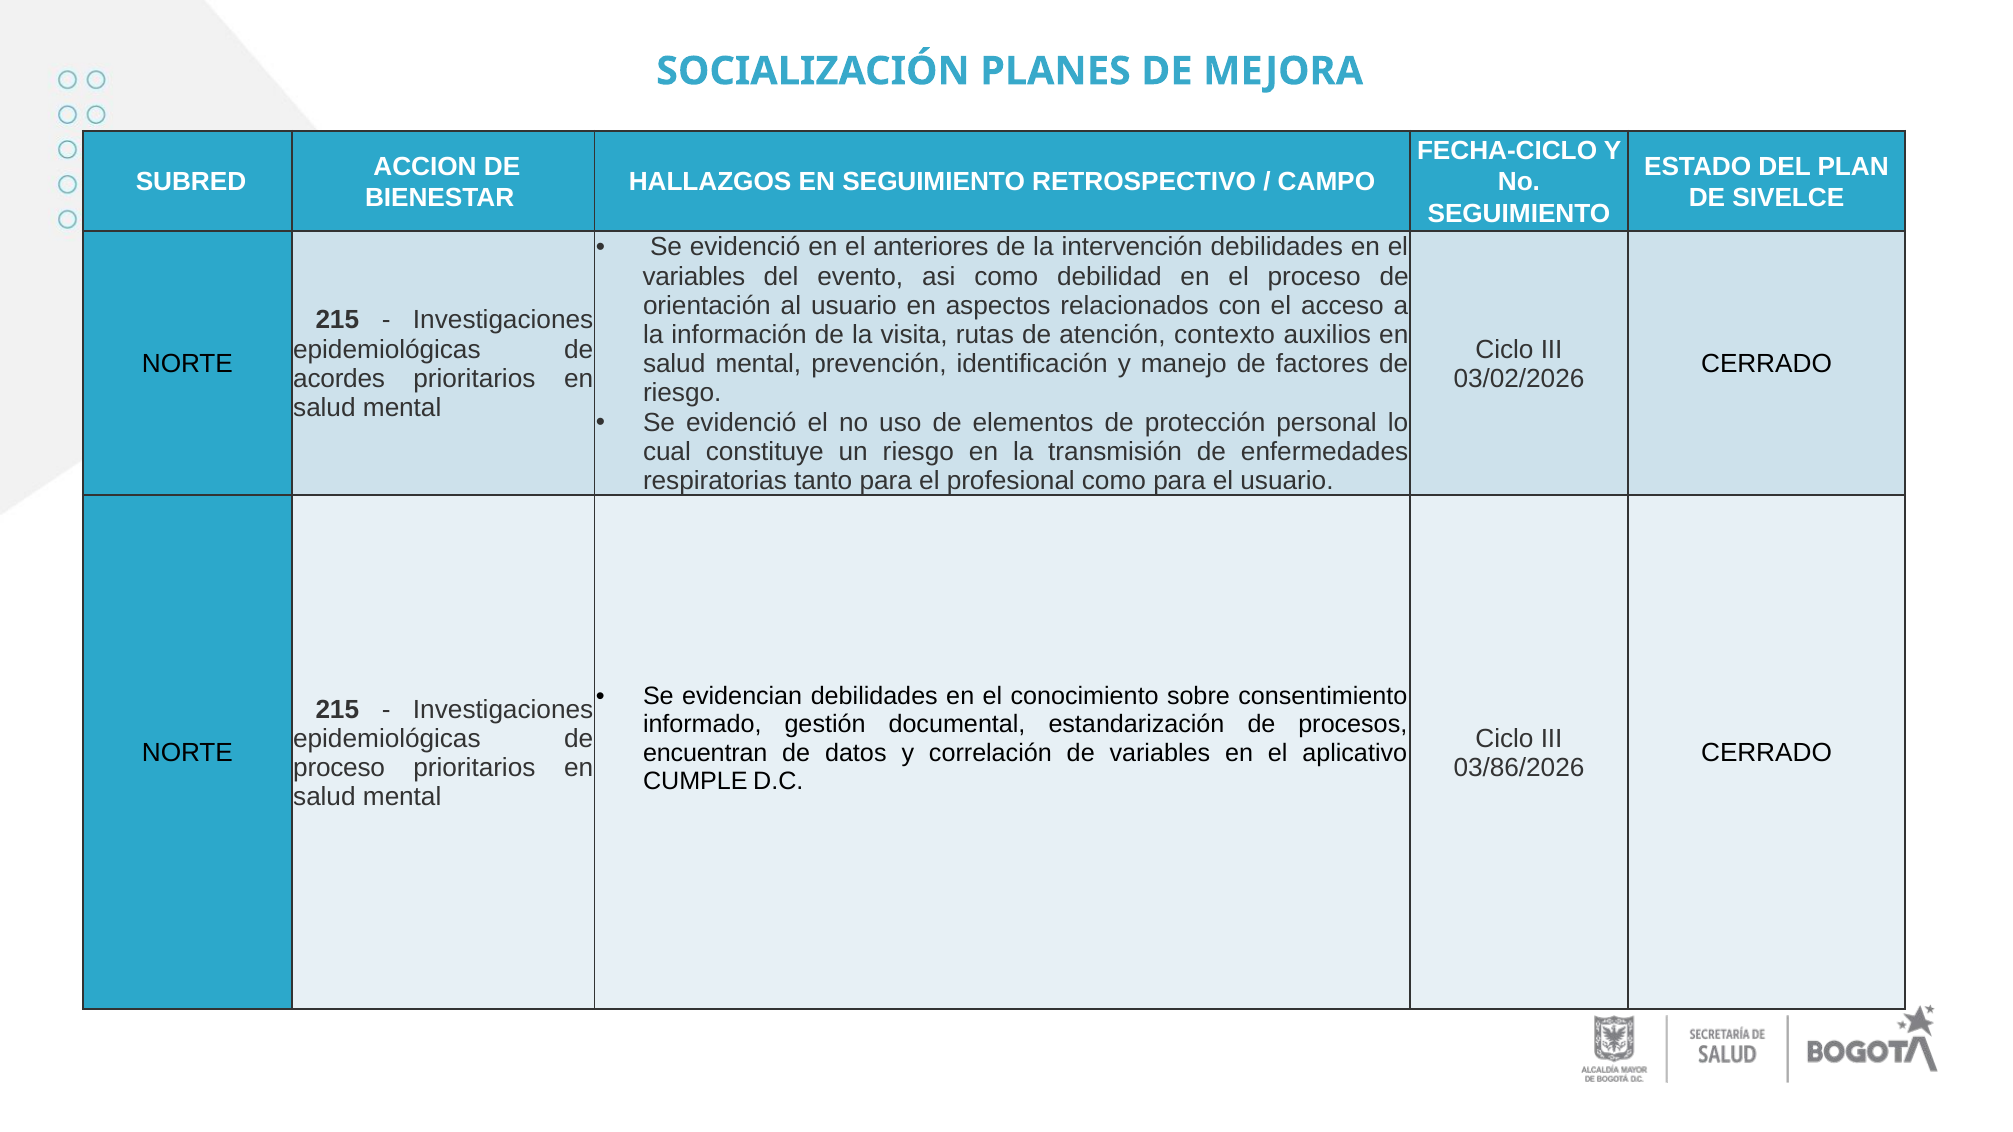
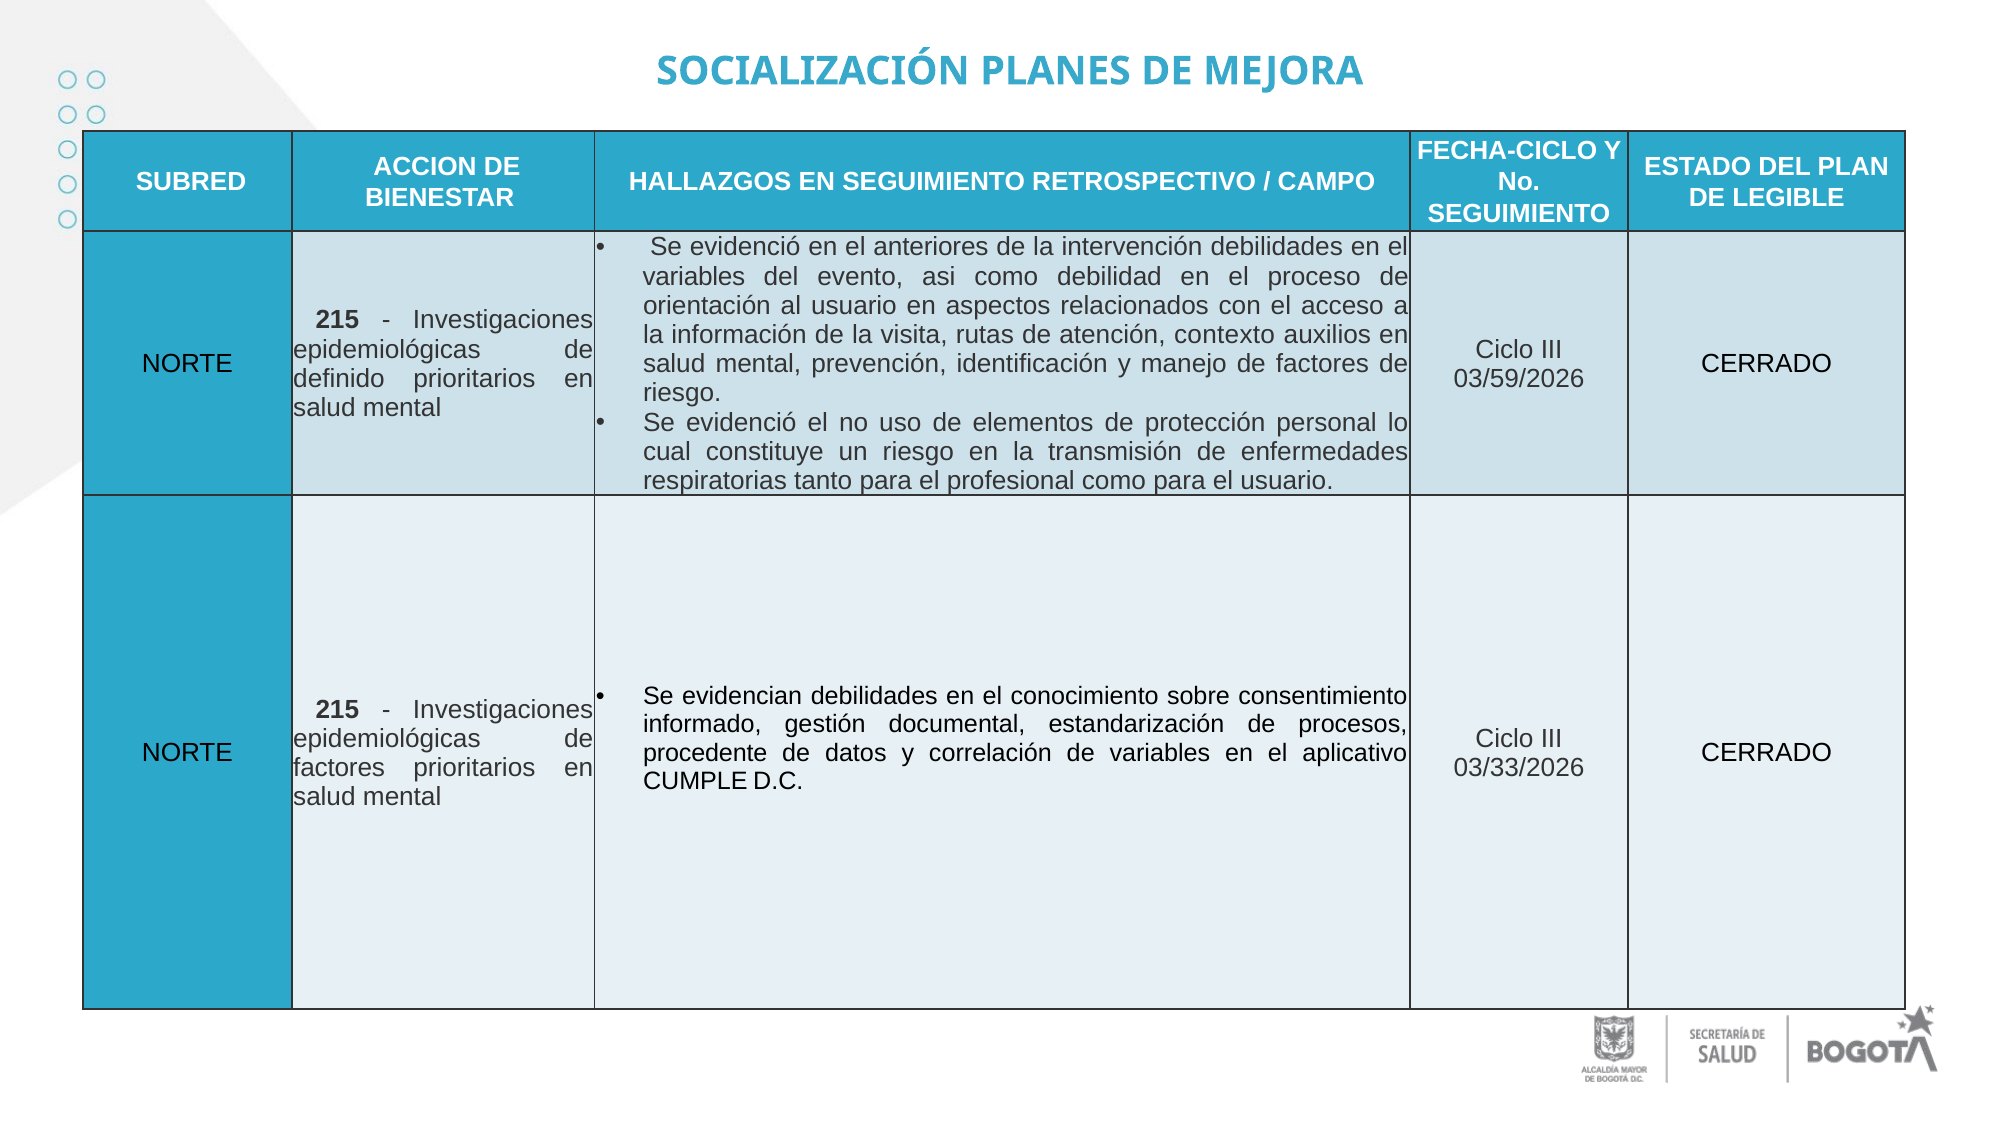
SIVELCE: SIVELCE -> LEGIBLE
acordes: acordes -> definido
03/02/2026: 03/02/2026 -> 03/59/2026
encuentran: encuentran -> procedente
proceso at (339, 768): proceso -> factores
03/86/2026: 03/86/2026 -> 03/33/2026
